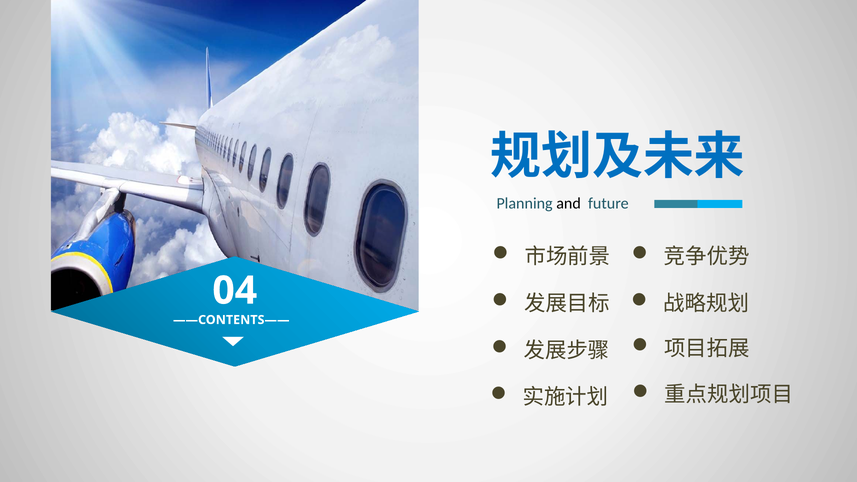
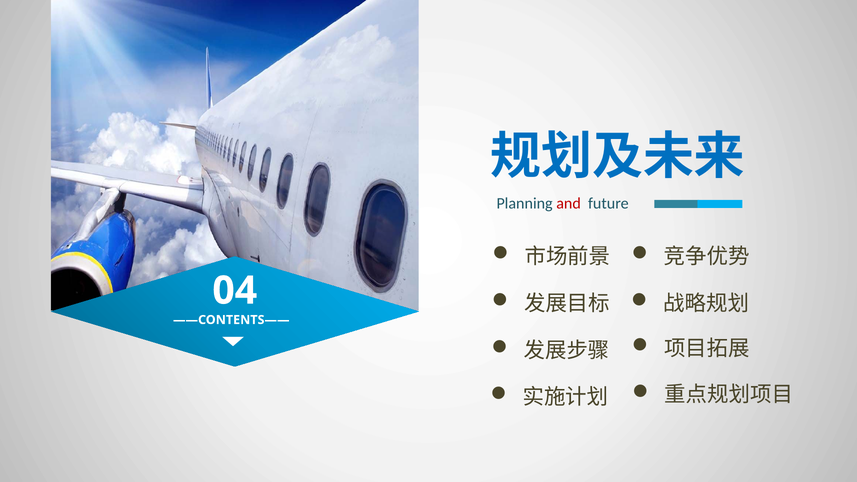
and colour: black -> red
